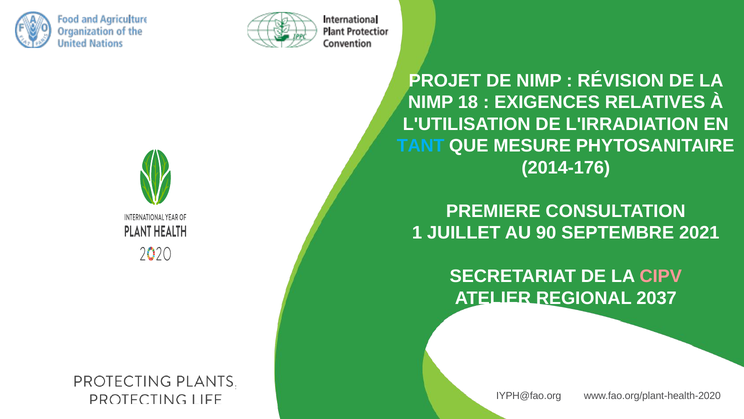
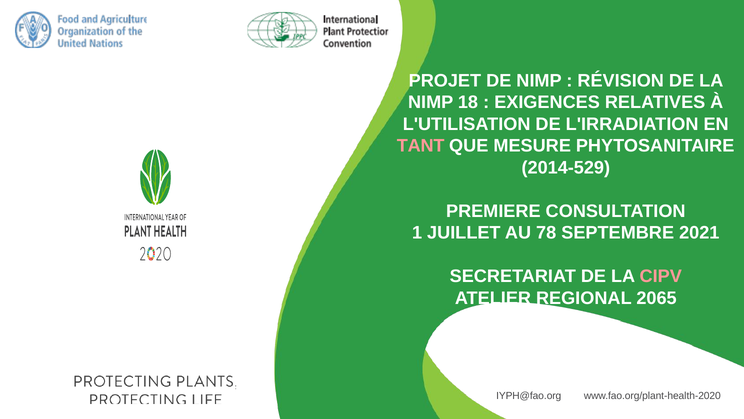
TANT colour: light blue -> pink
2014-176: 2014-176 -> 2014-529
90: 90 -> 78
2037: 2037 -> 2065
